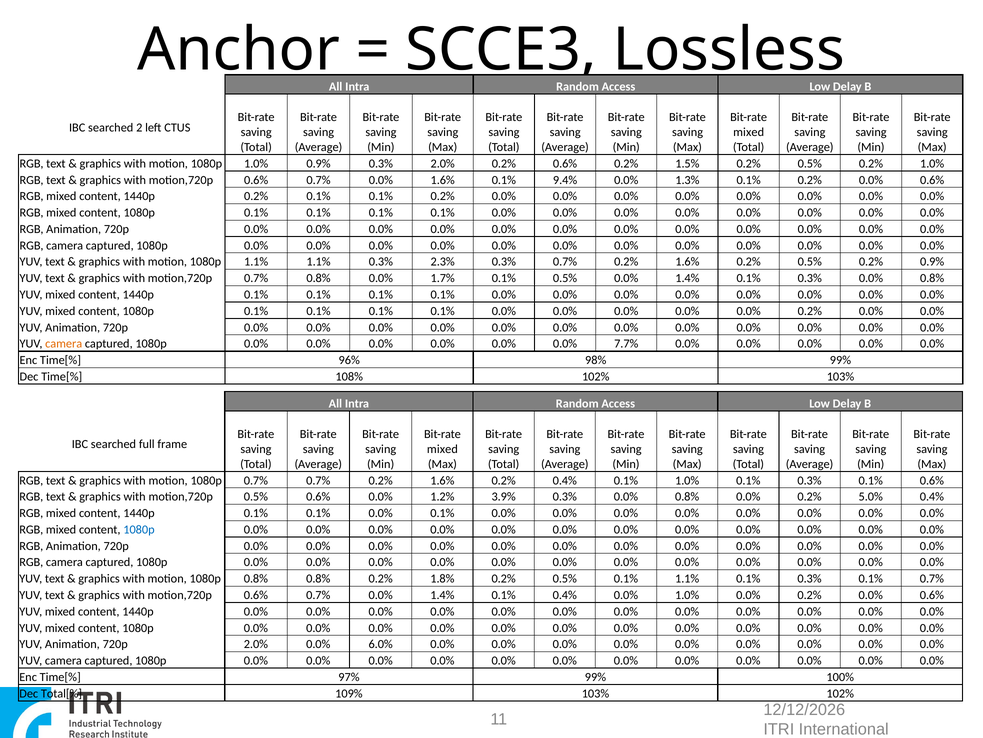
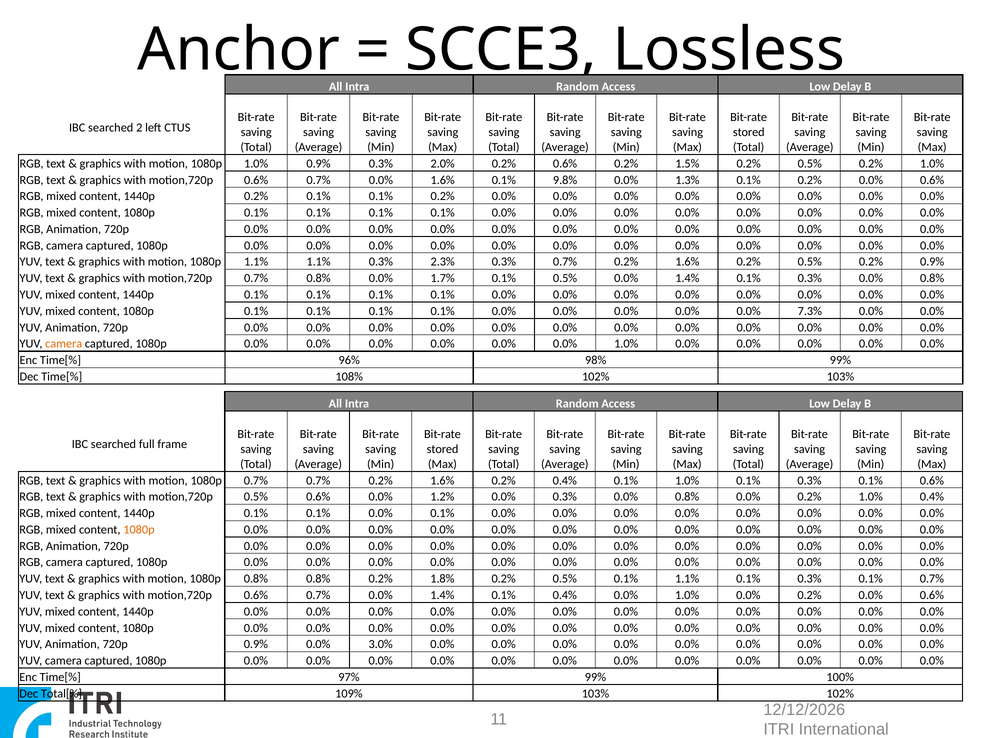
mixed at (749, 132): mixed -> stored
9.4%: 9.4% -> 9.8%
0.0% 0.0% 0.2%: 0.2% -> 7.3%
0.0% 0.0% 7.7%: 7.7% -> 1.0%
mixed at (442, 449): mixed -> stored
1.2% 3.9%: 3.9% -> 0.0%
0.0% 0.2% 5.0%: 5.0% -> 1.0%
1080p at (139, 529) colour: blue -> orange
720p 2.0%: 2.0% -> 0.9%
6.0%: 6.0% -> 3.0%
